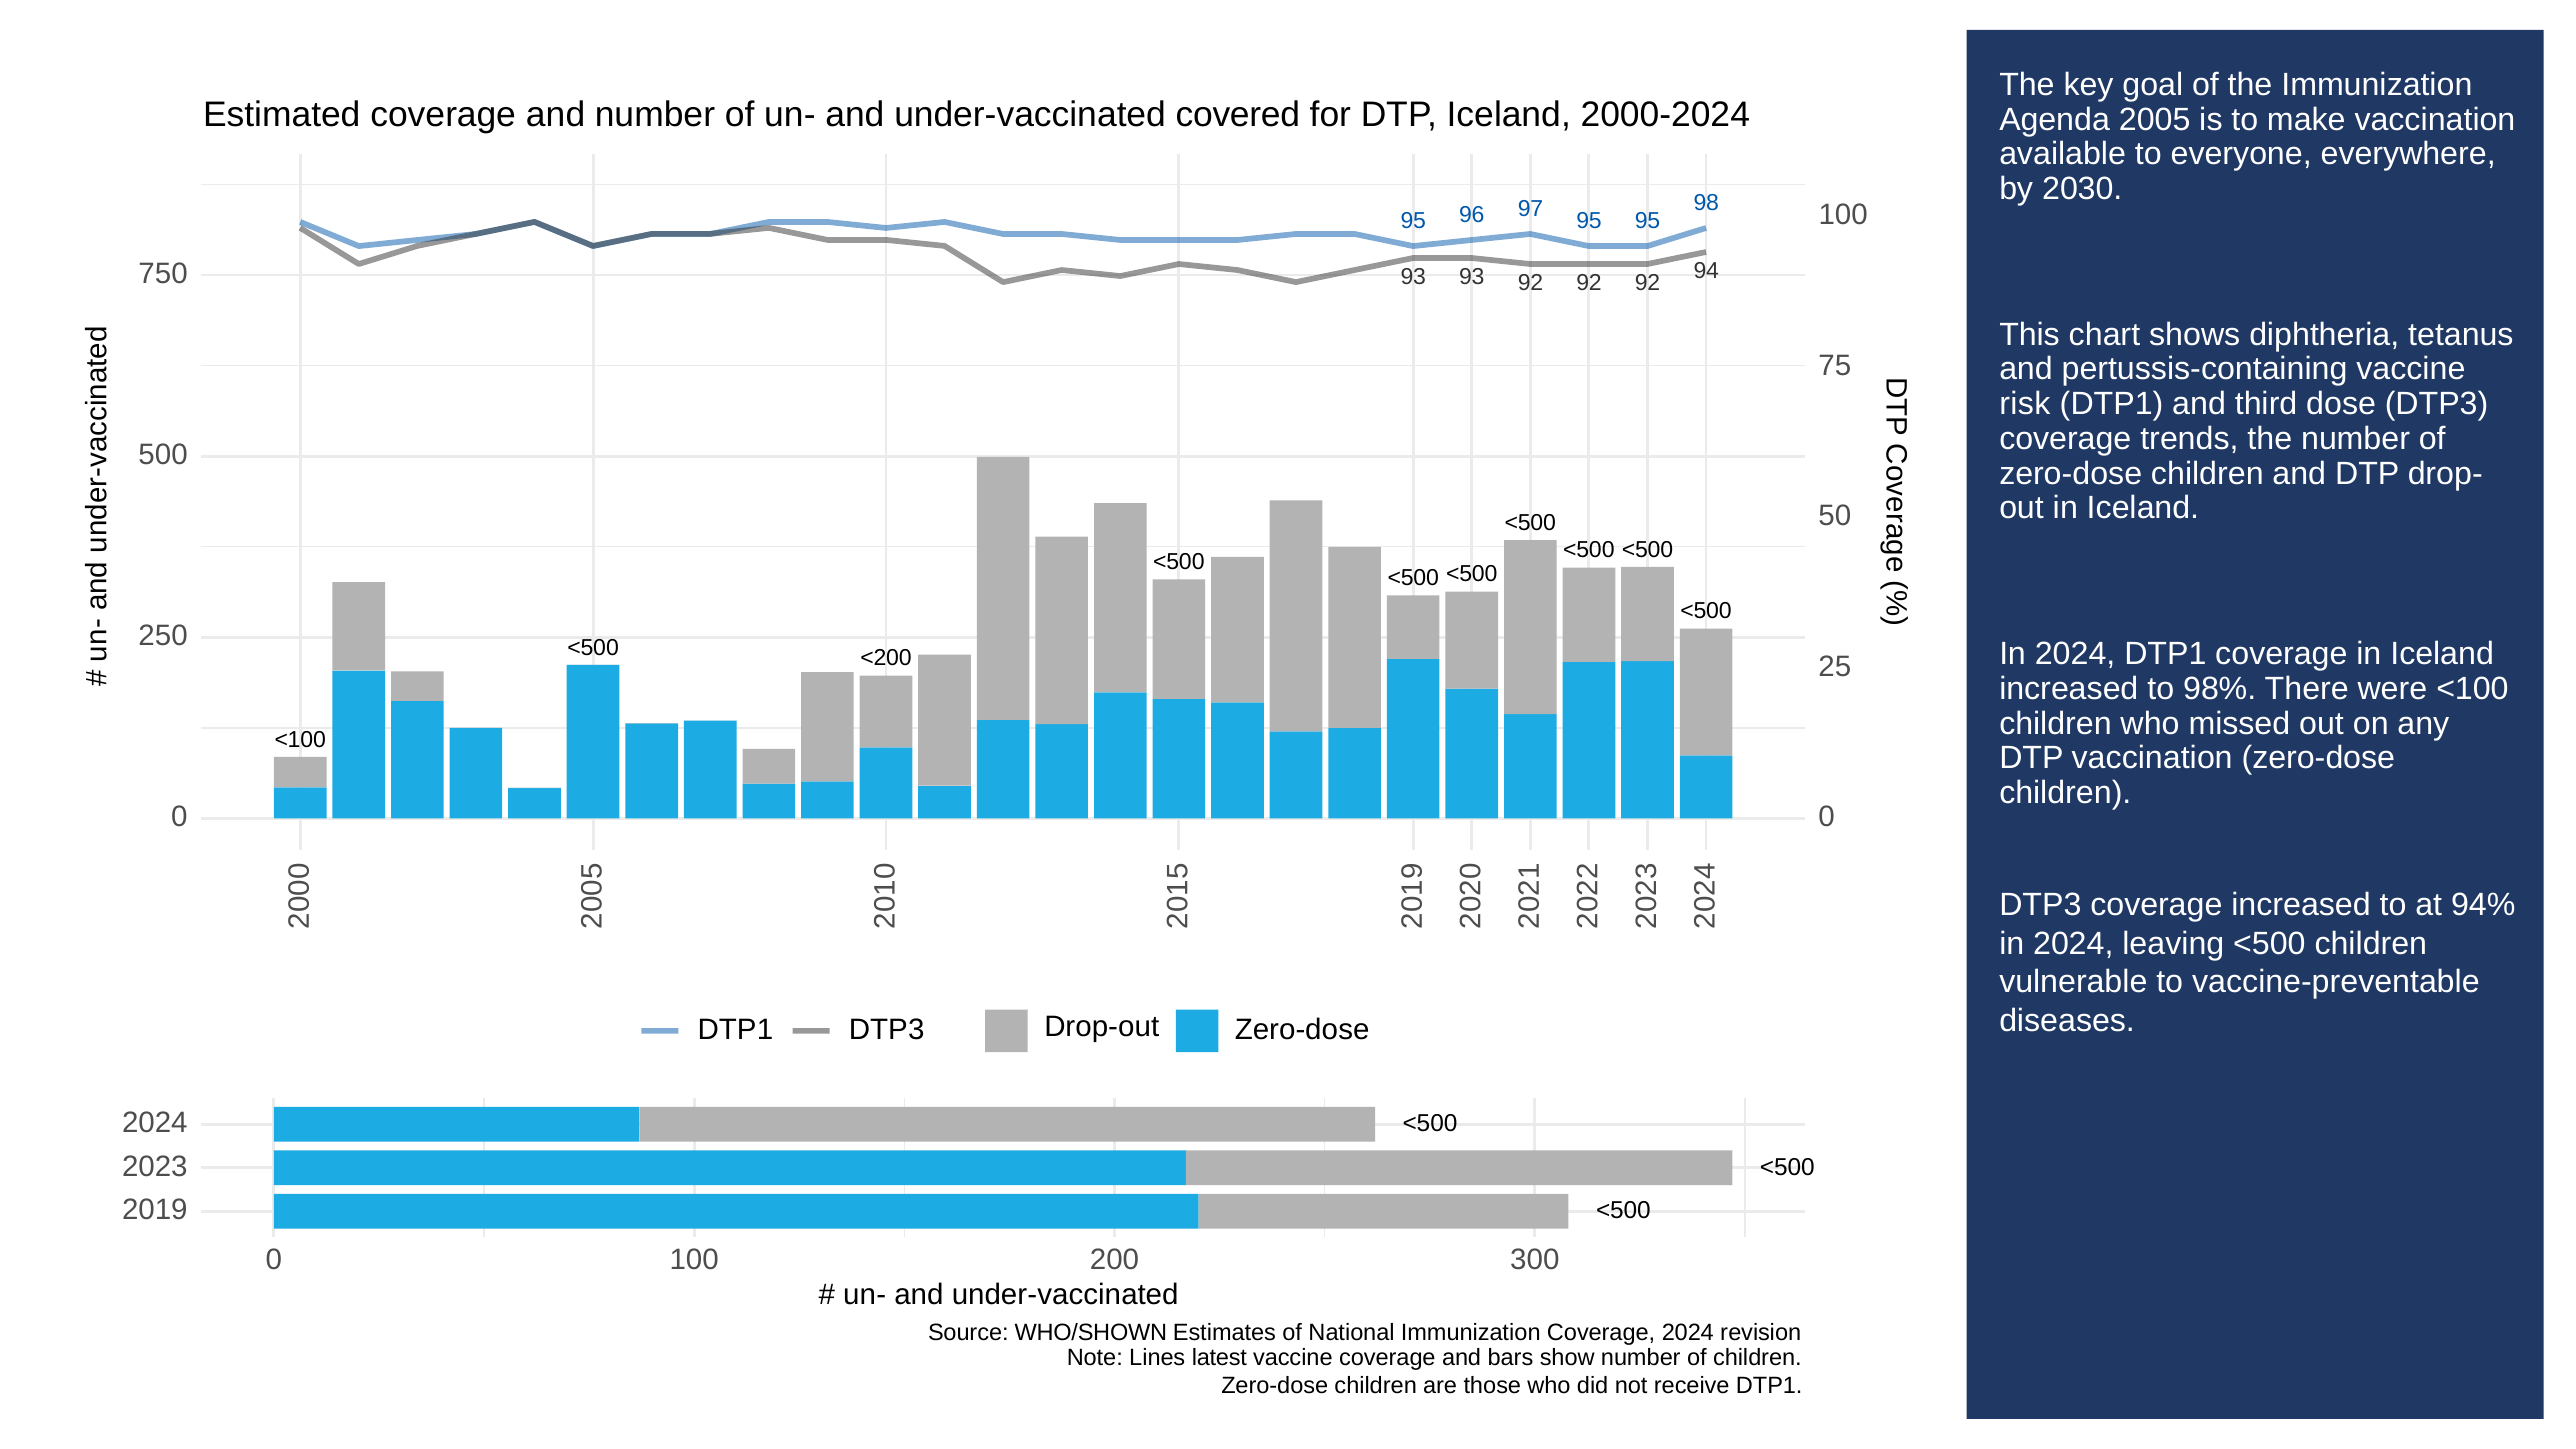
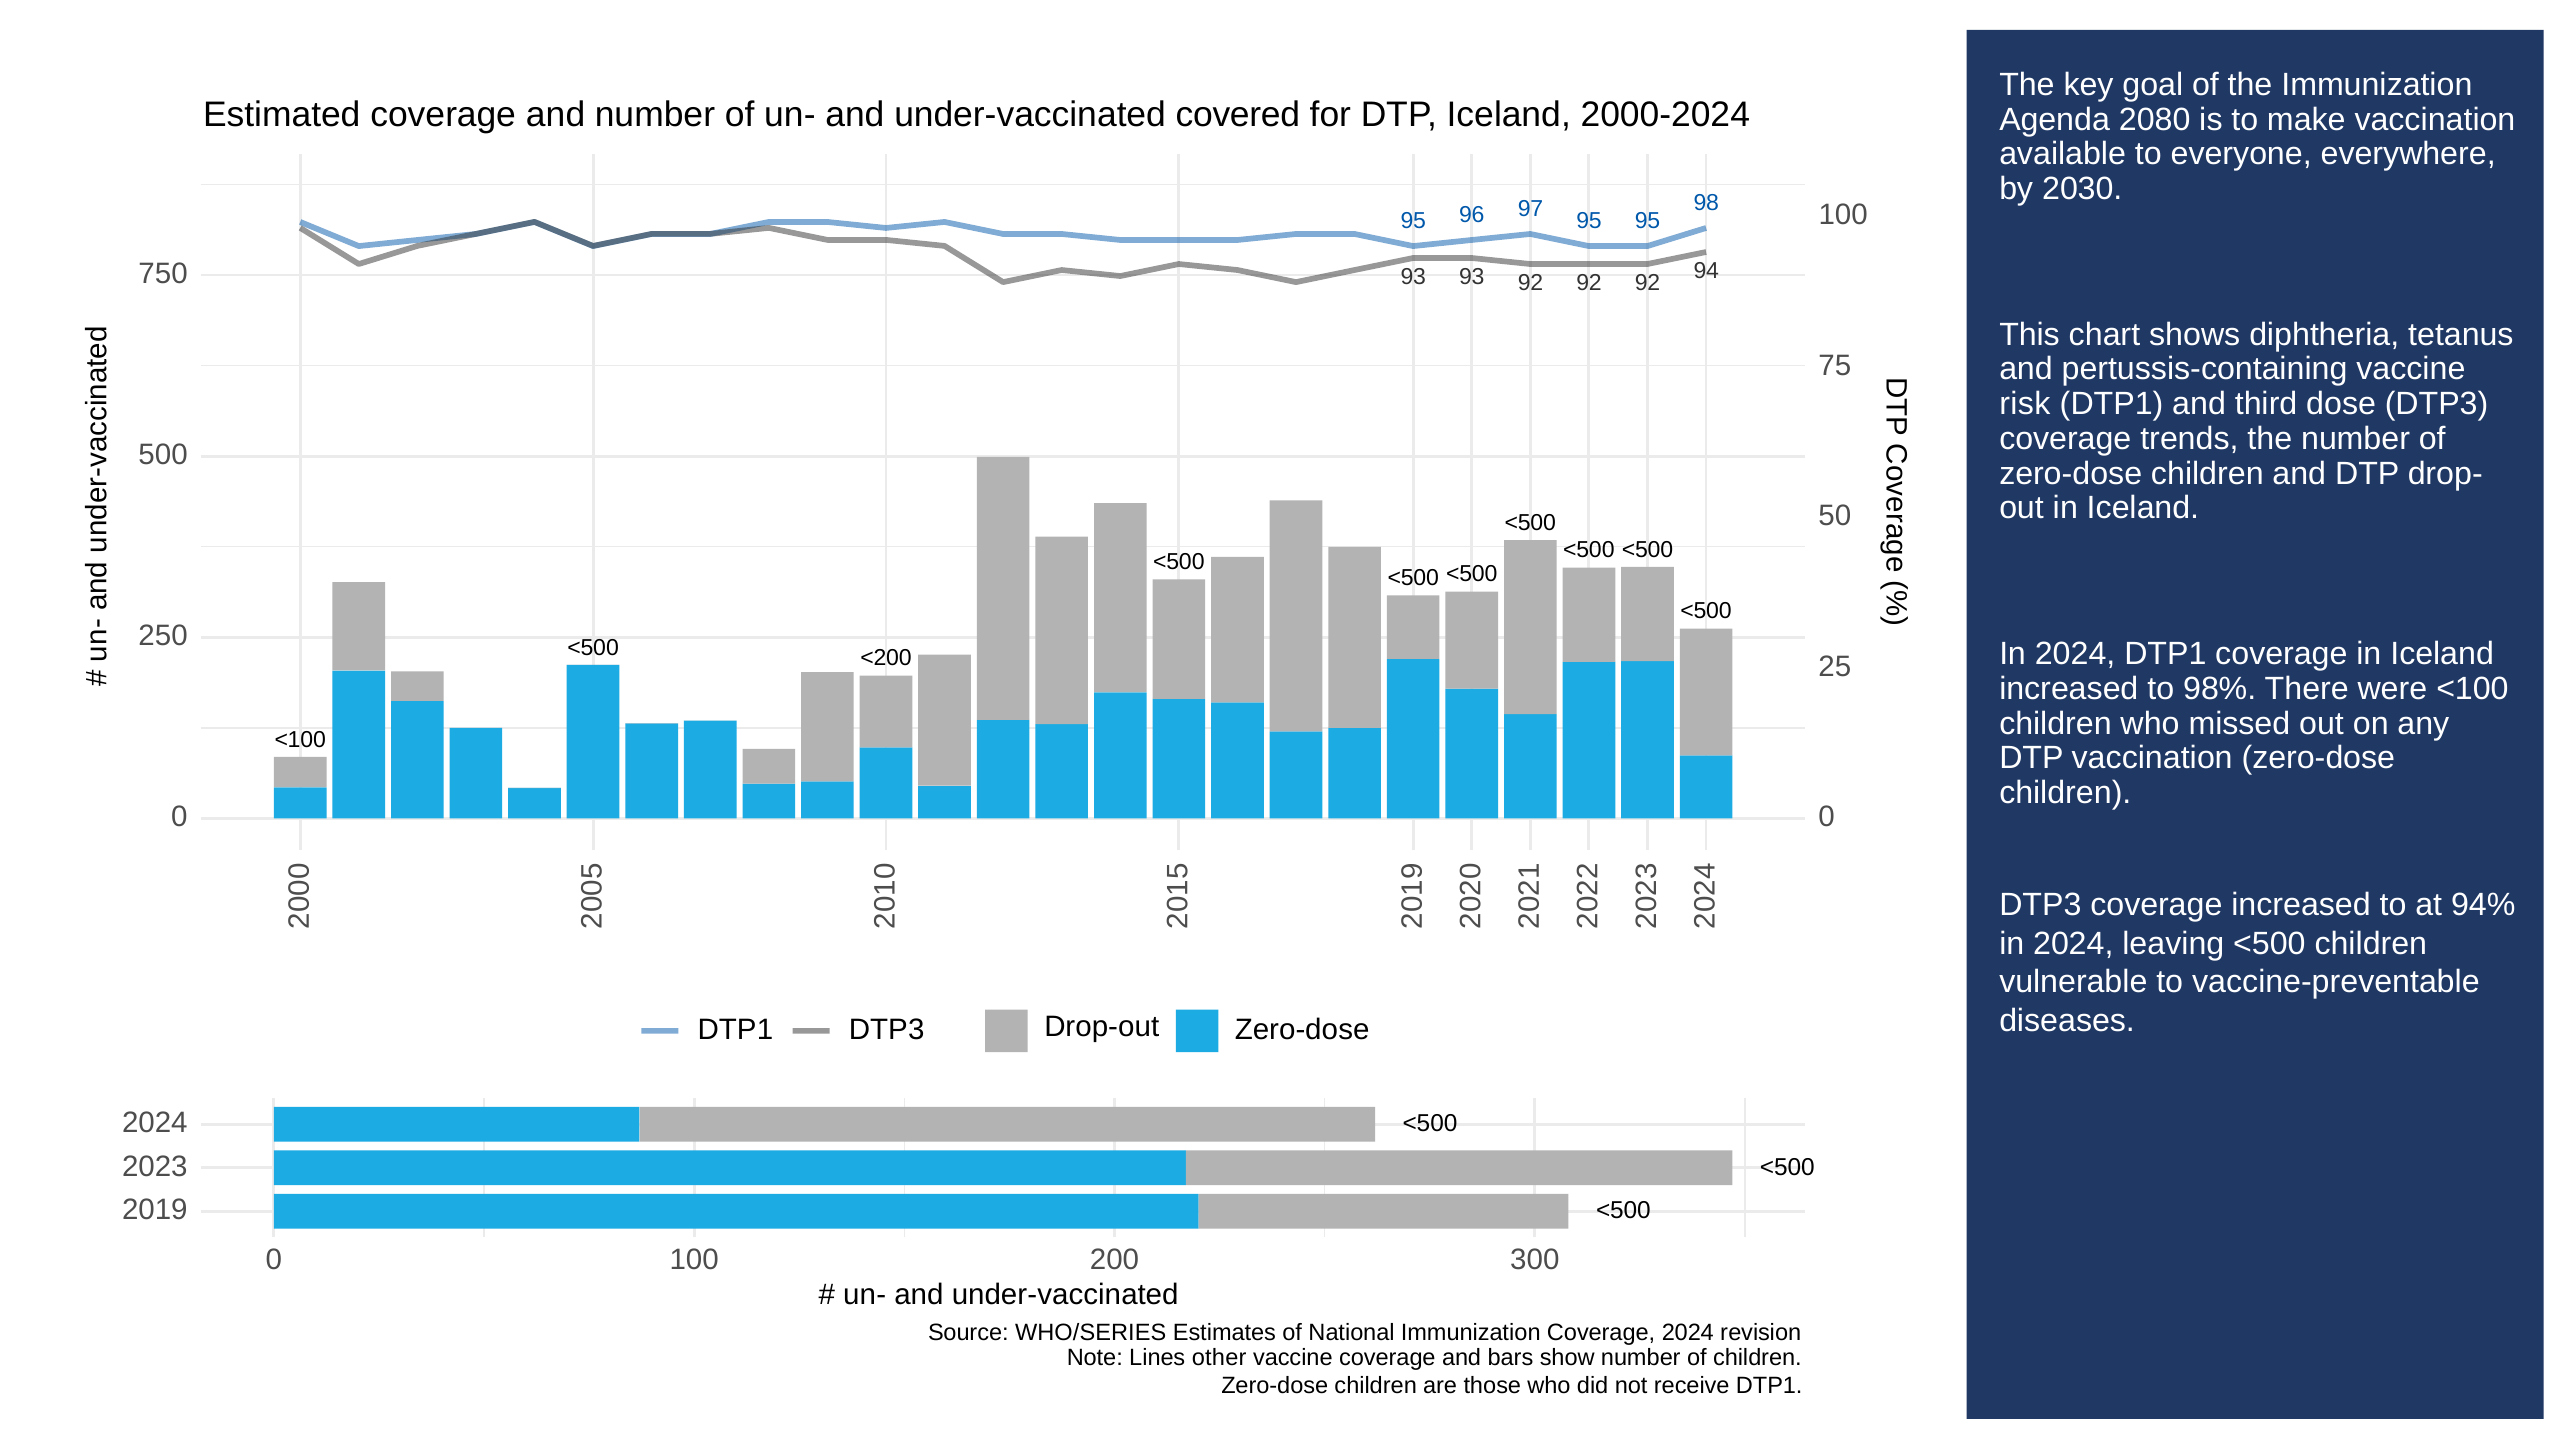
2005: 2005 -> 2080
WHO/SHOWN: WHO/SHOWN -> WHO/SERIES
latest: latest -> other
